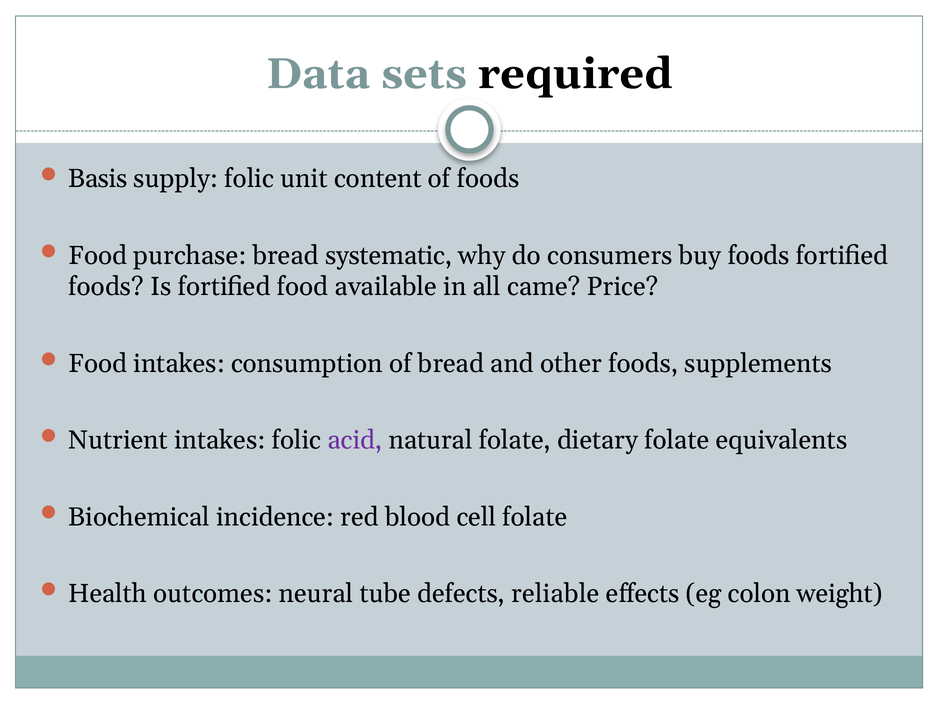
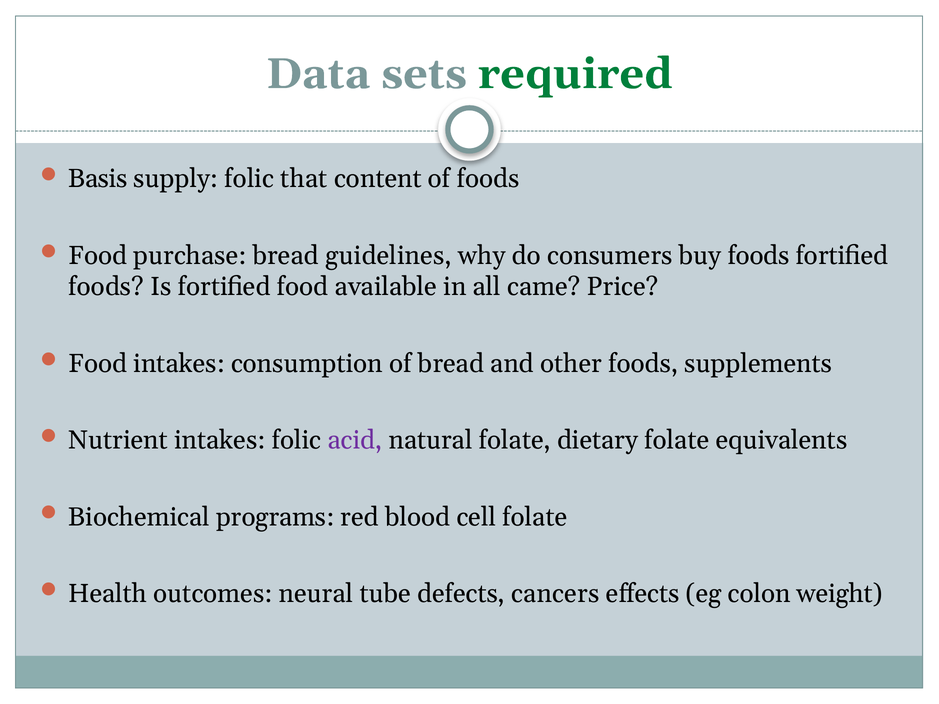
required colour: black -> green
unit: unit -> that
systematic: systematic -> guidelines
incidence: incidence -> programs
reliable: reliable -> cancers
